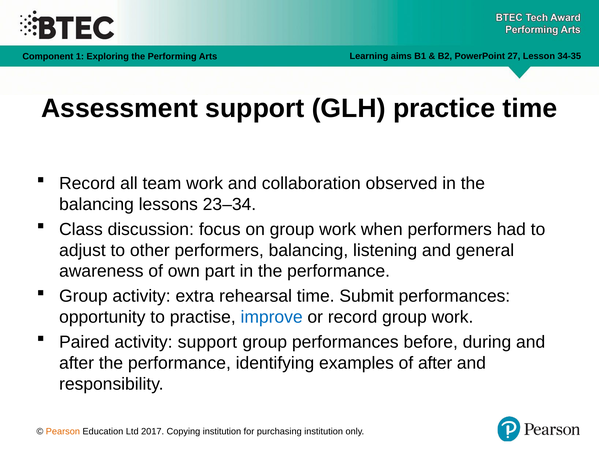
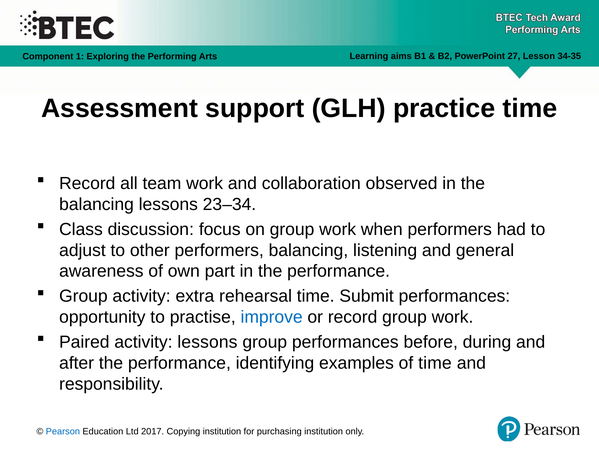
activity support: support -> lessons
of after: after -> time
Pearson colour: orange -> blue
